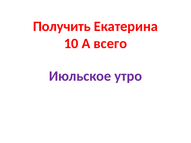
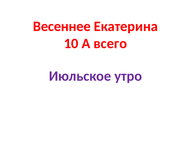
Получить: Получить -> Весеннее
